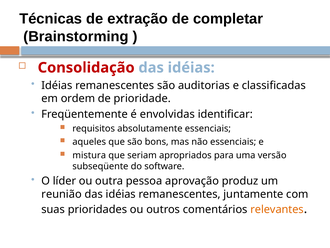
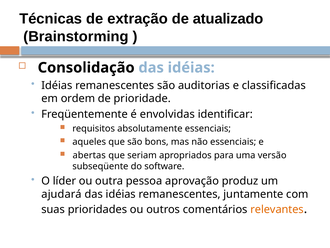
completar: completar -> atualizado
Consolidação colour: red -> black
mistura: mistura -> abertas
reunião: reunião -> ajudará
